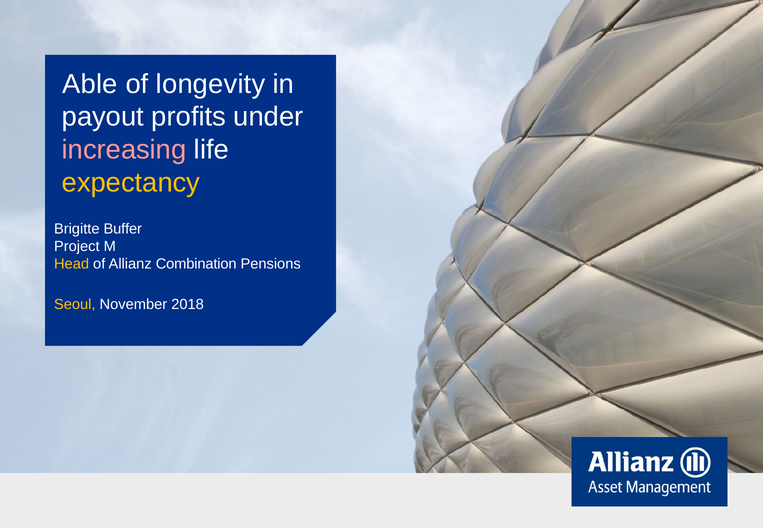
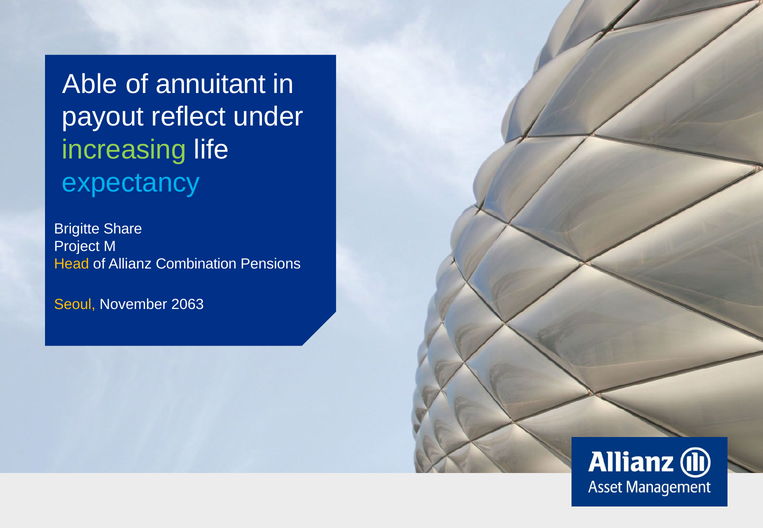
longevity: longevity -> annuitant
profits: profits -> reflect
increasing colour: pink -> light green
expectancy colour: yellow -> light blue
Buffer: Buffer -> Share
2018: 2018 -> 2063
